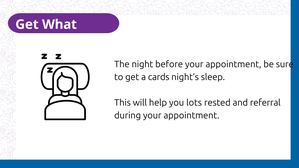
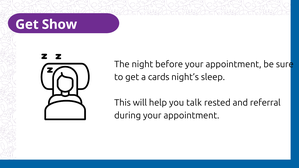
What: What -> Show
lots: lots -> talk
